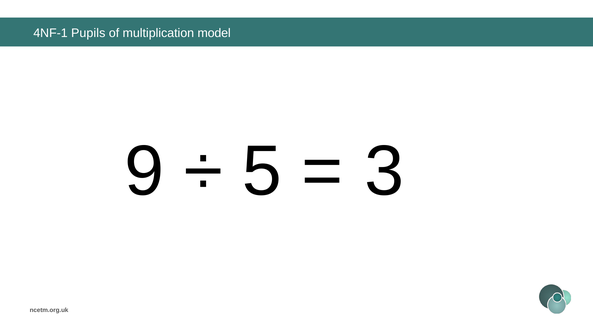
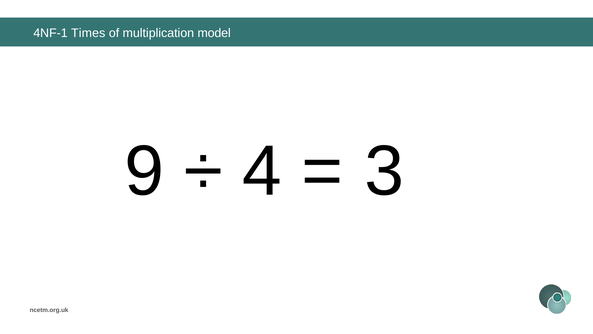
Pupils: Pupils -> Times
5: 5 -> 4
